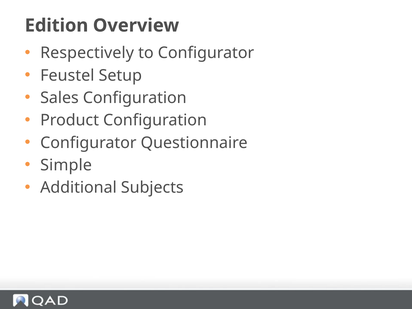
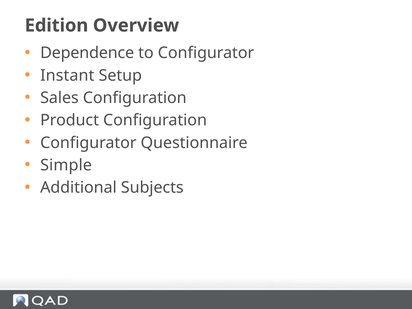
Respectively: Respectively -> Dependence
Feustel: Feustel -> Instant
